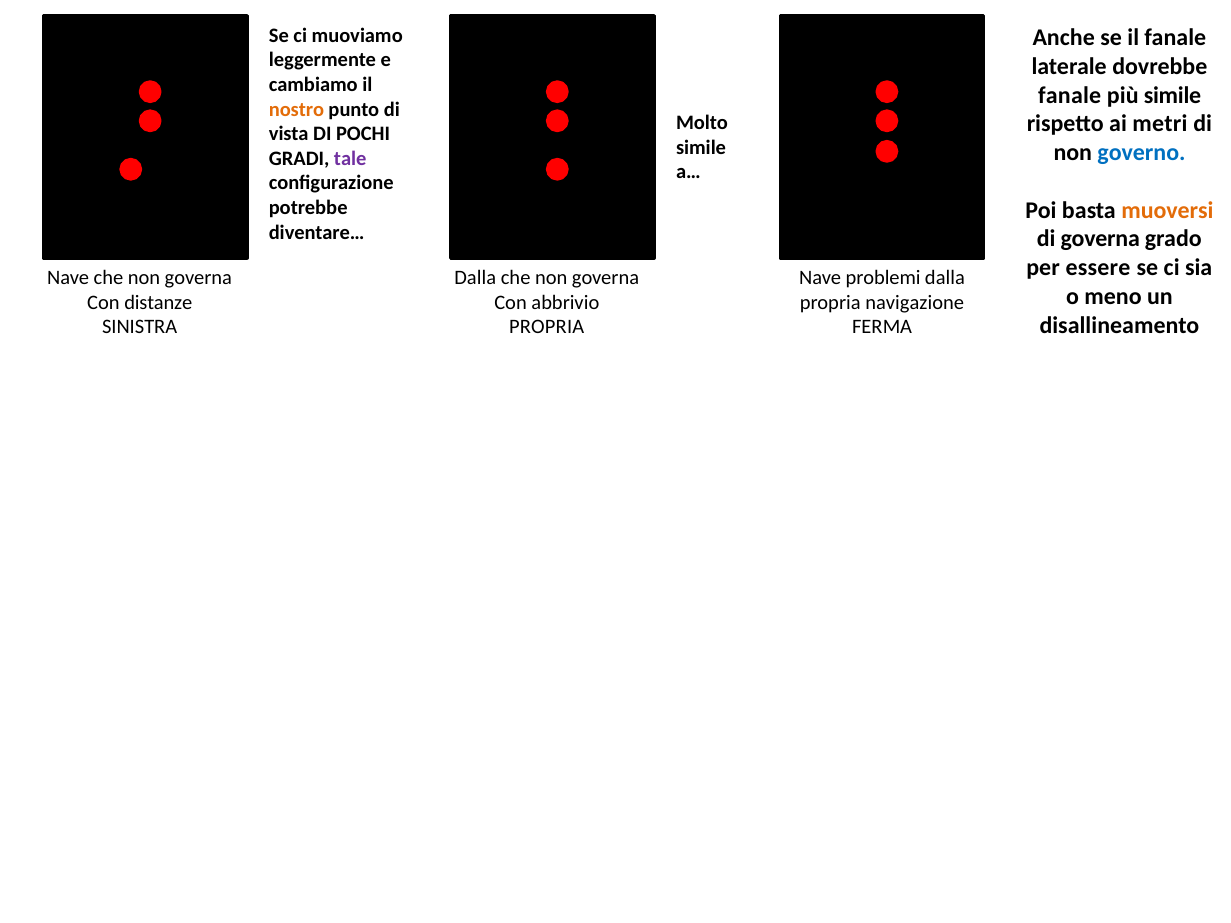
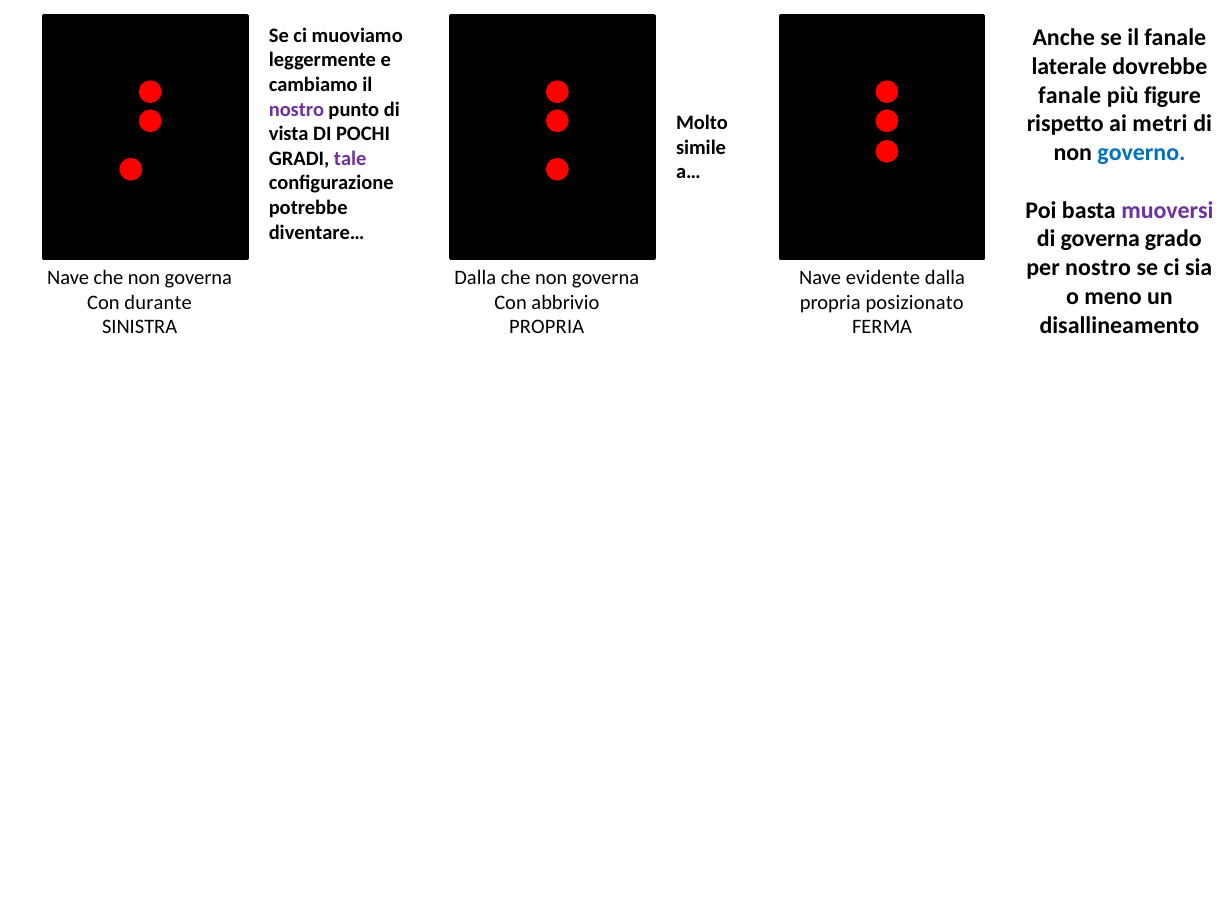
più simile: simile -> figure
nostro at (296, 109) colour: orange -> purple
muoversi colour: orange -> purple
per essere: essere -> nostro
problemi: problemi -> evidente
distanze: distanze -> durante
navigazione: navigazione -> posizionato
